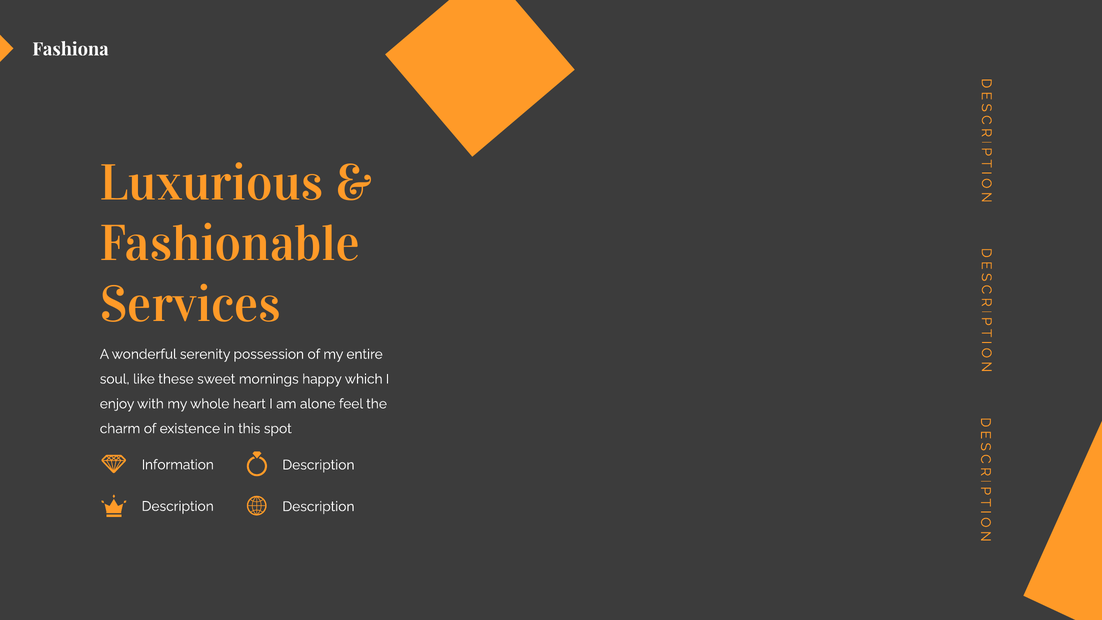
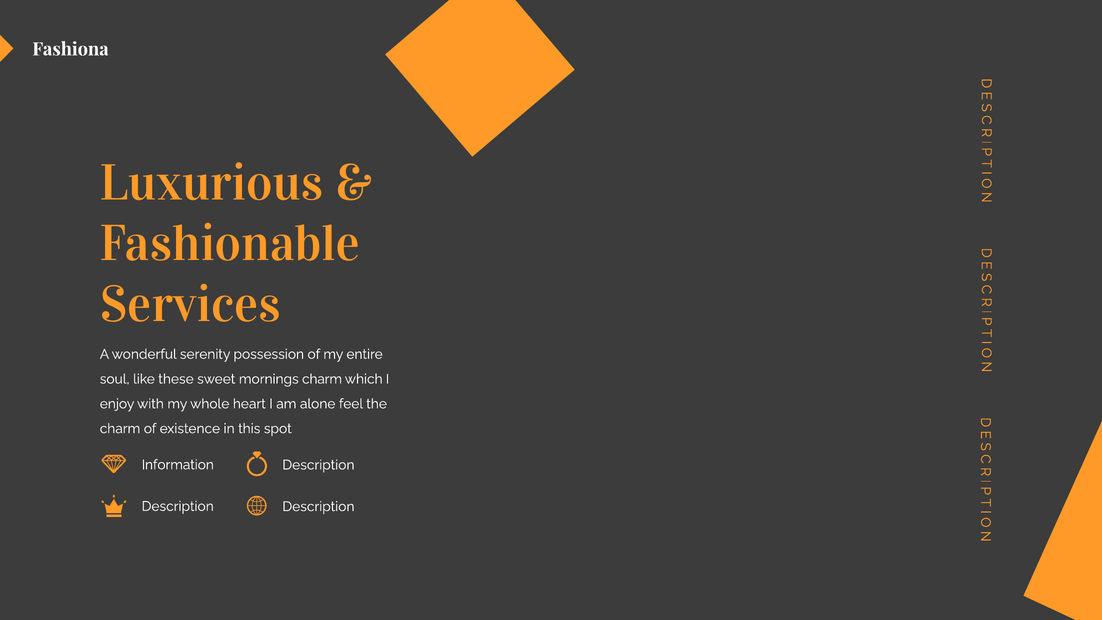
mornings happy: happy -> charm
